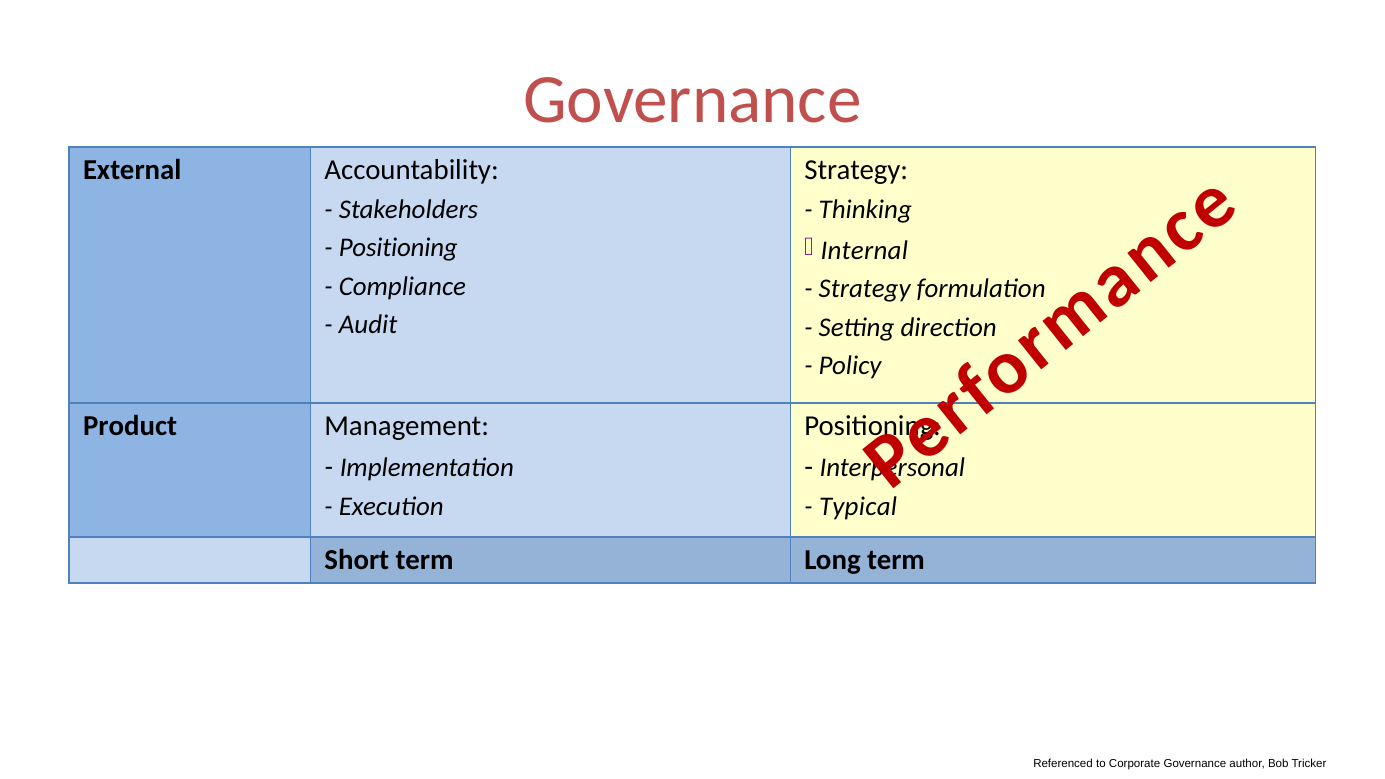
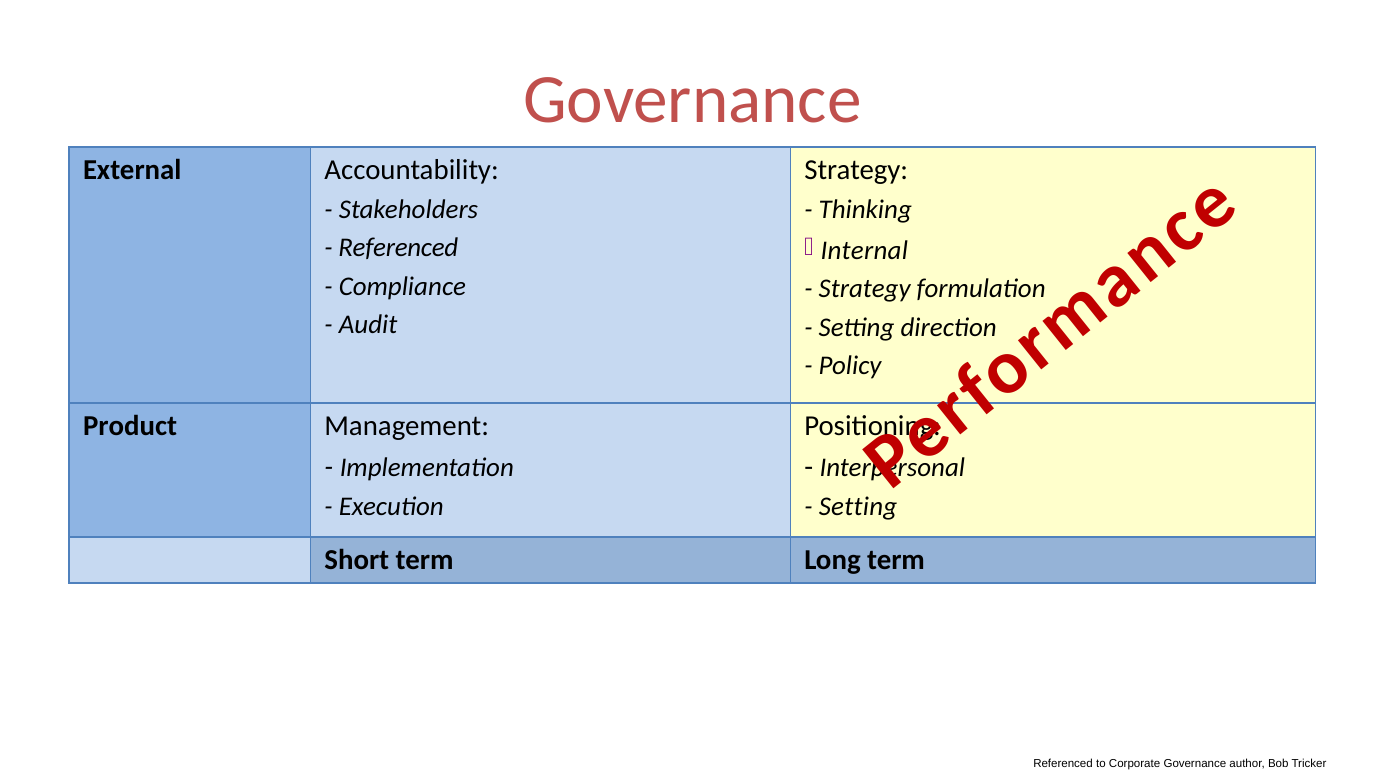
Positioning at (398, 248): Positioning -> Referenced
Typical at (858, 507): Typical -> Setting
